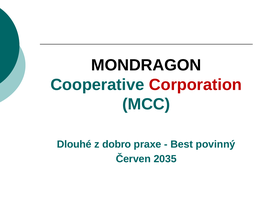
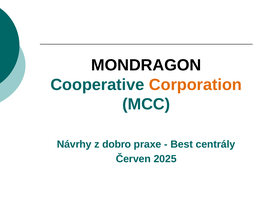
Corporation colour: red -> orange
Dlouhé: Dlouhé -> Návrhy
povinný: povinný -> centrály
2035: 2035 -> 2025
